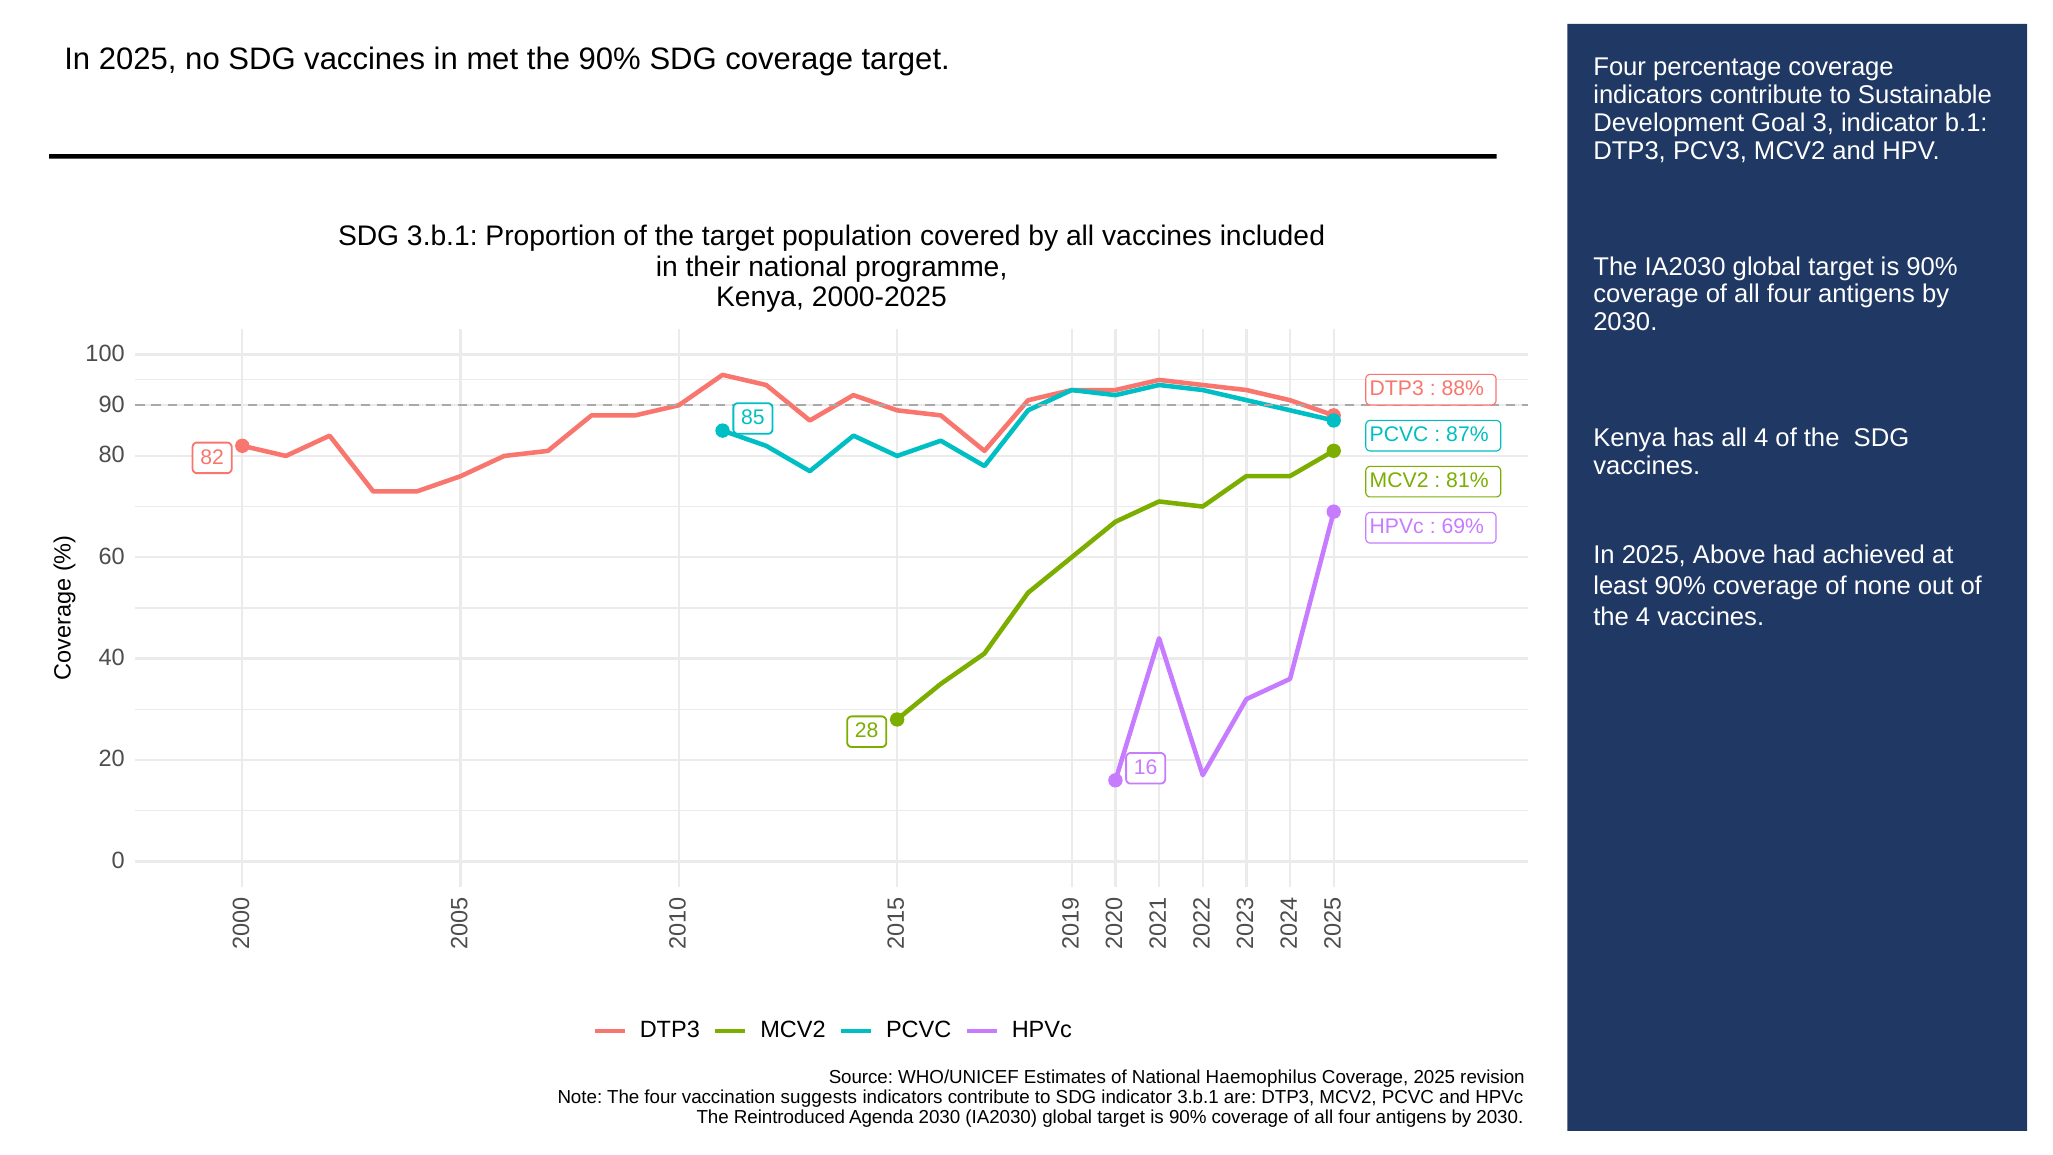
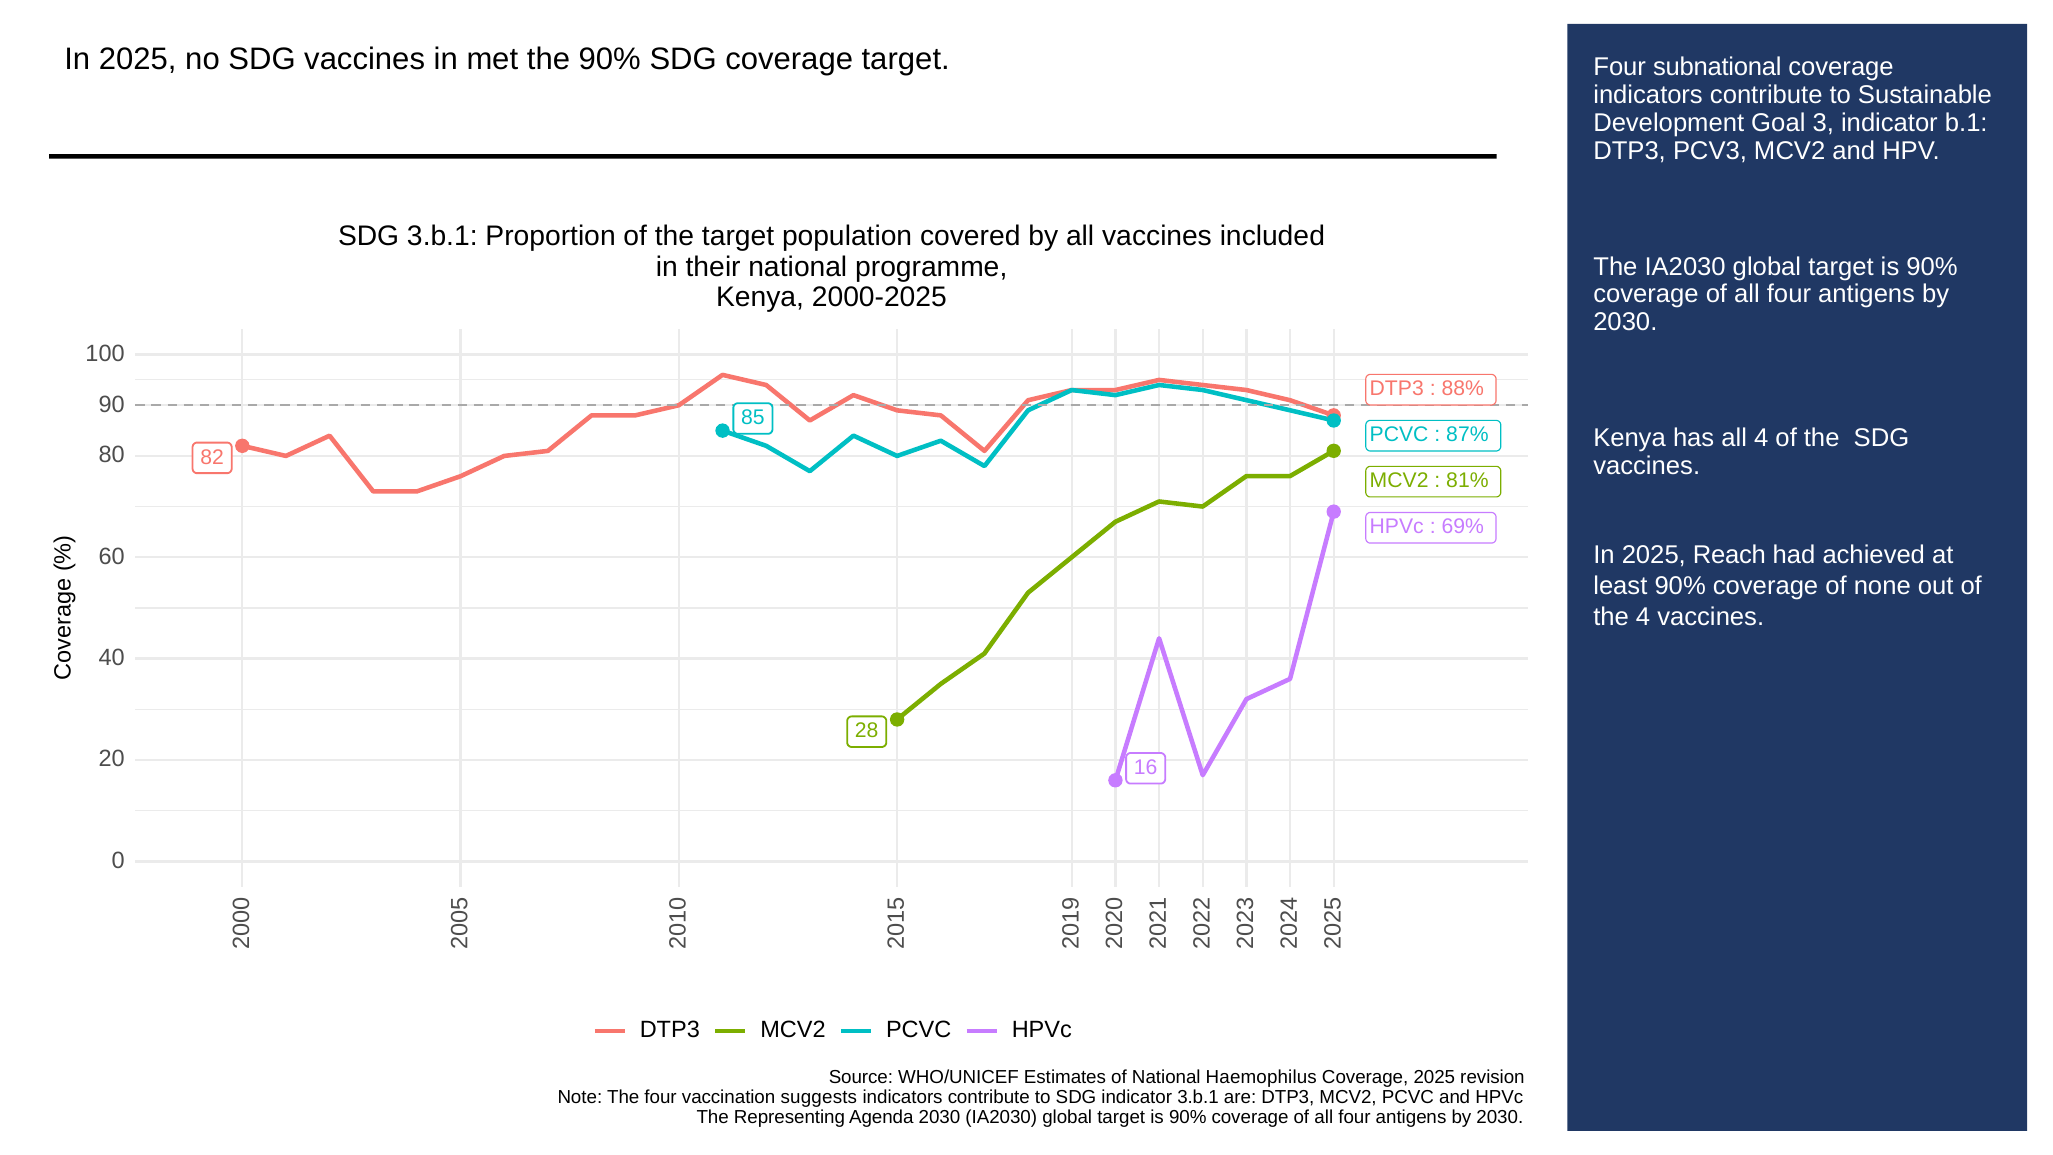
percentage: percentage -> subnational
Above: Above -> Reach
Reintroduced: Reintroduced -> Representing
